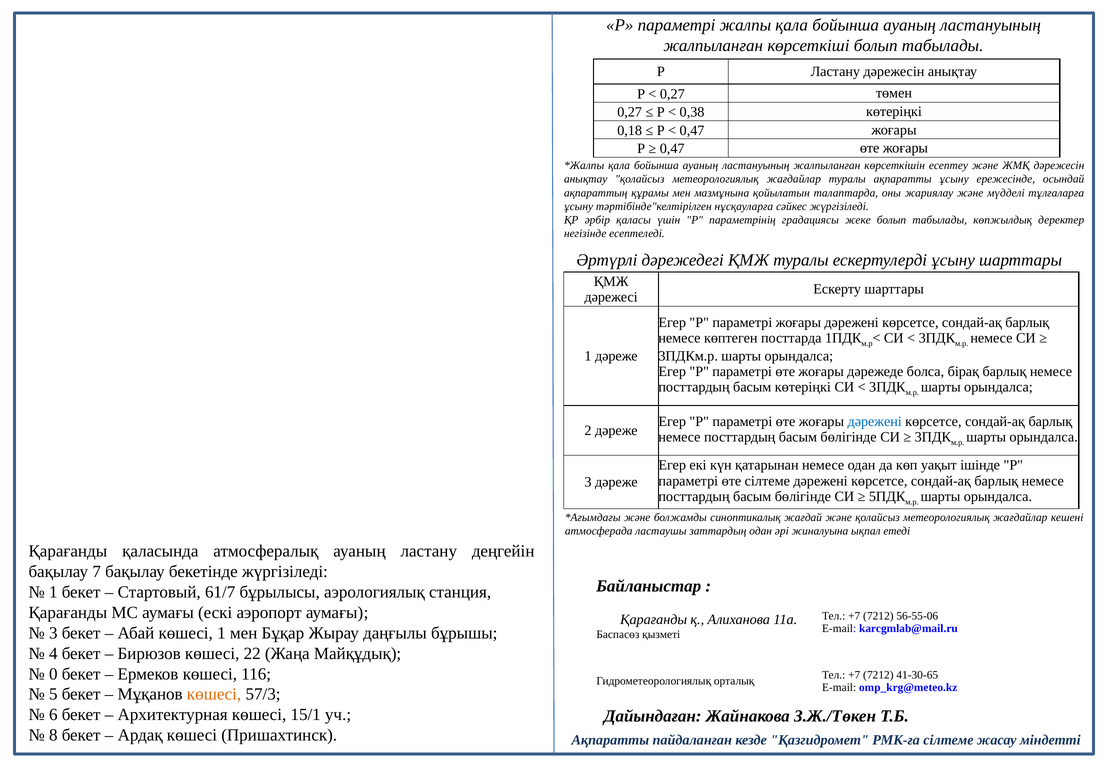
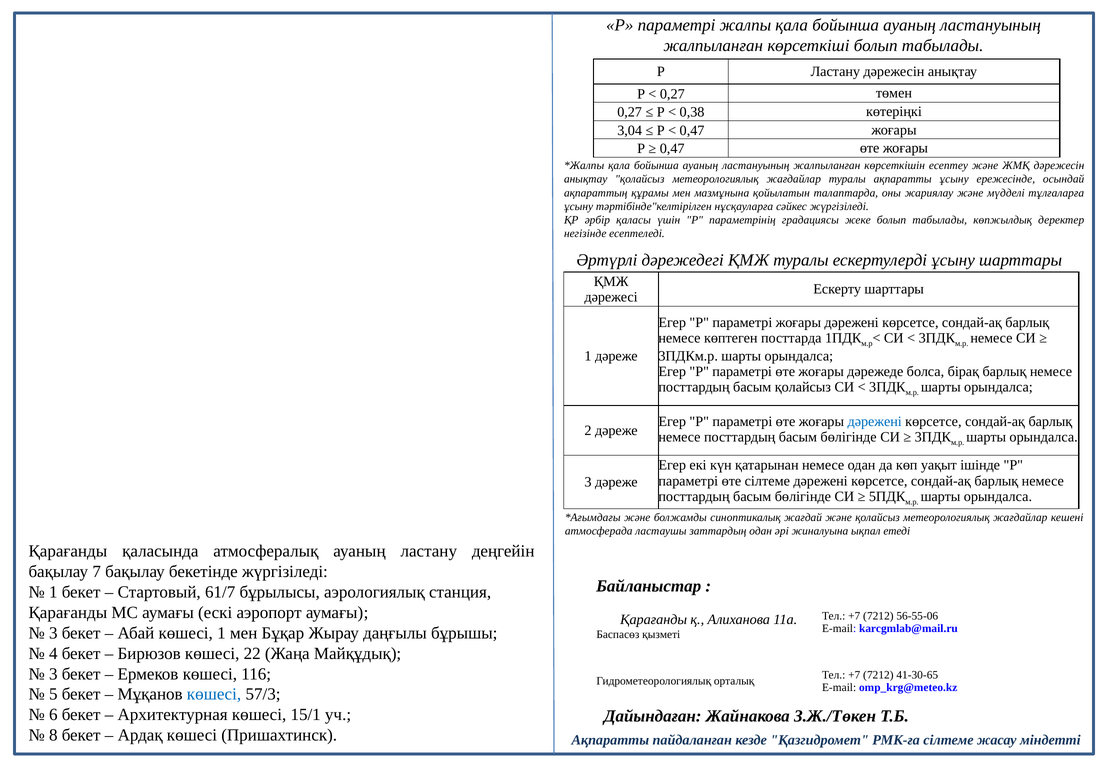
0,18: 0,18 -> 3,04
басым көтеріңкі: көтеріңкі -> қолайсыз
0 at (53, 674): 0 -> 3
көшесі at (214, 694) colour: orange -> blue
